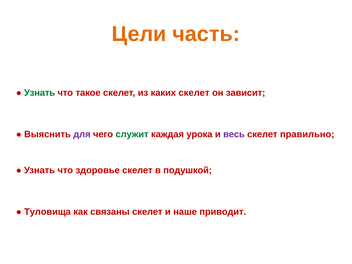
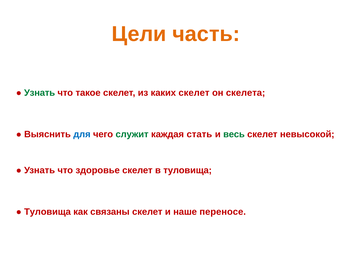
зависит: зависит -> скелета
для colour: purple -> blue
урока: урока -> стать
весь colour: purple -> green
правильно: правильно -> невысокой
в подушкой: подушкой -> туловища
приводит: приводит -> переносе
